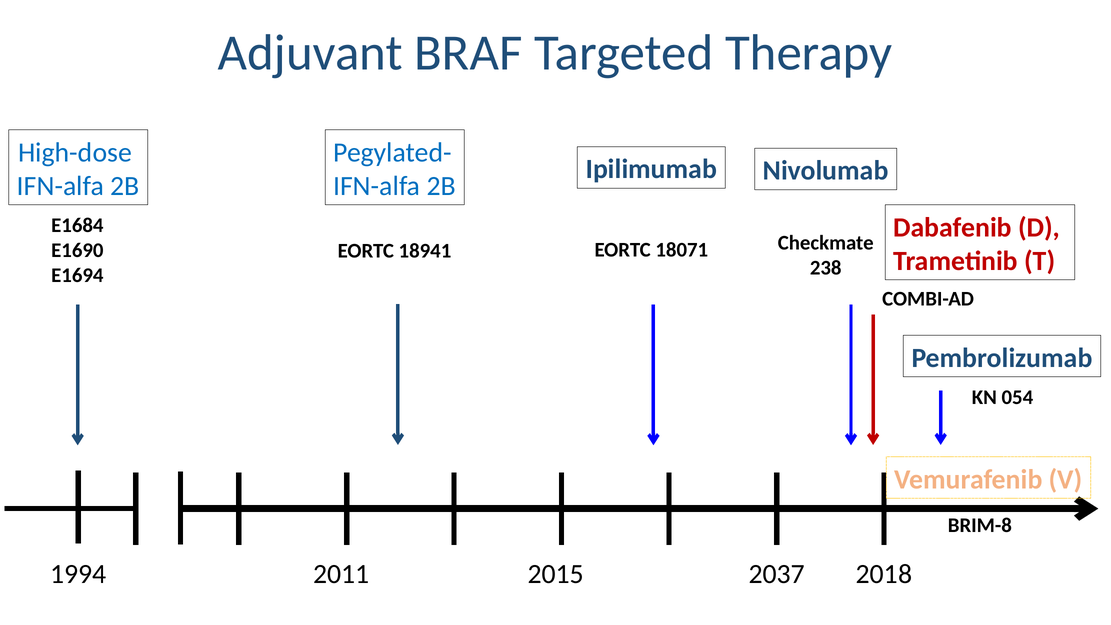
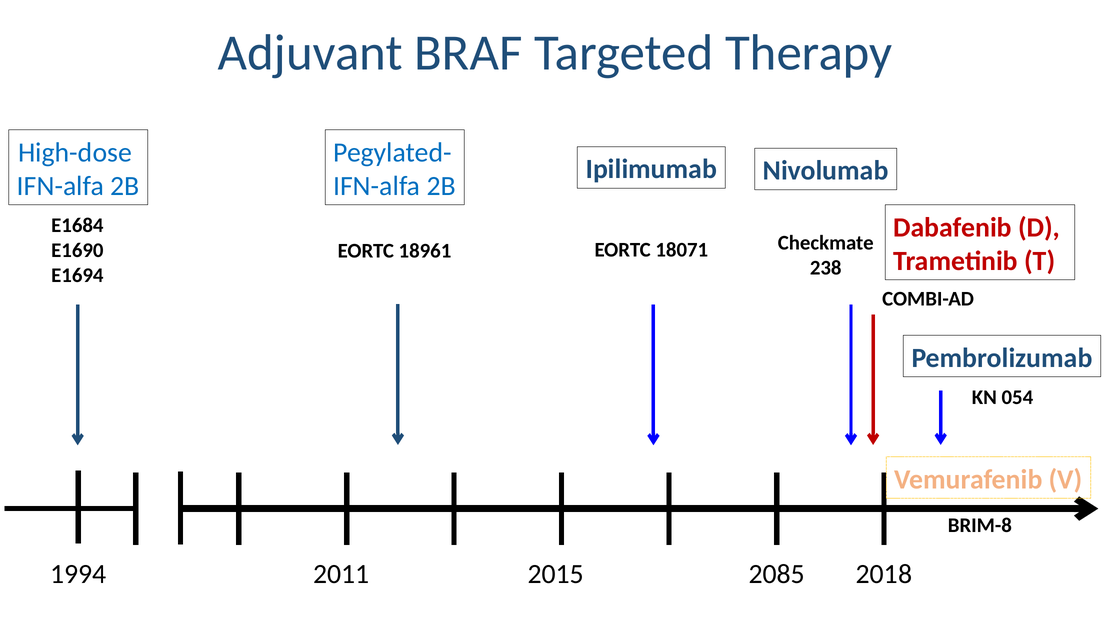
18941: 18941 -> 18961
2037: 2037 -> 2085
